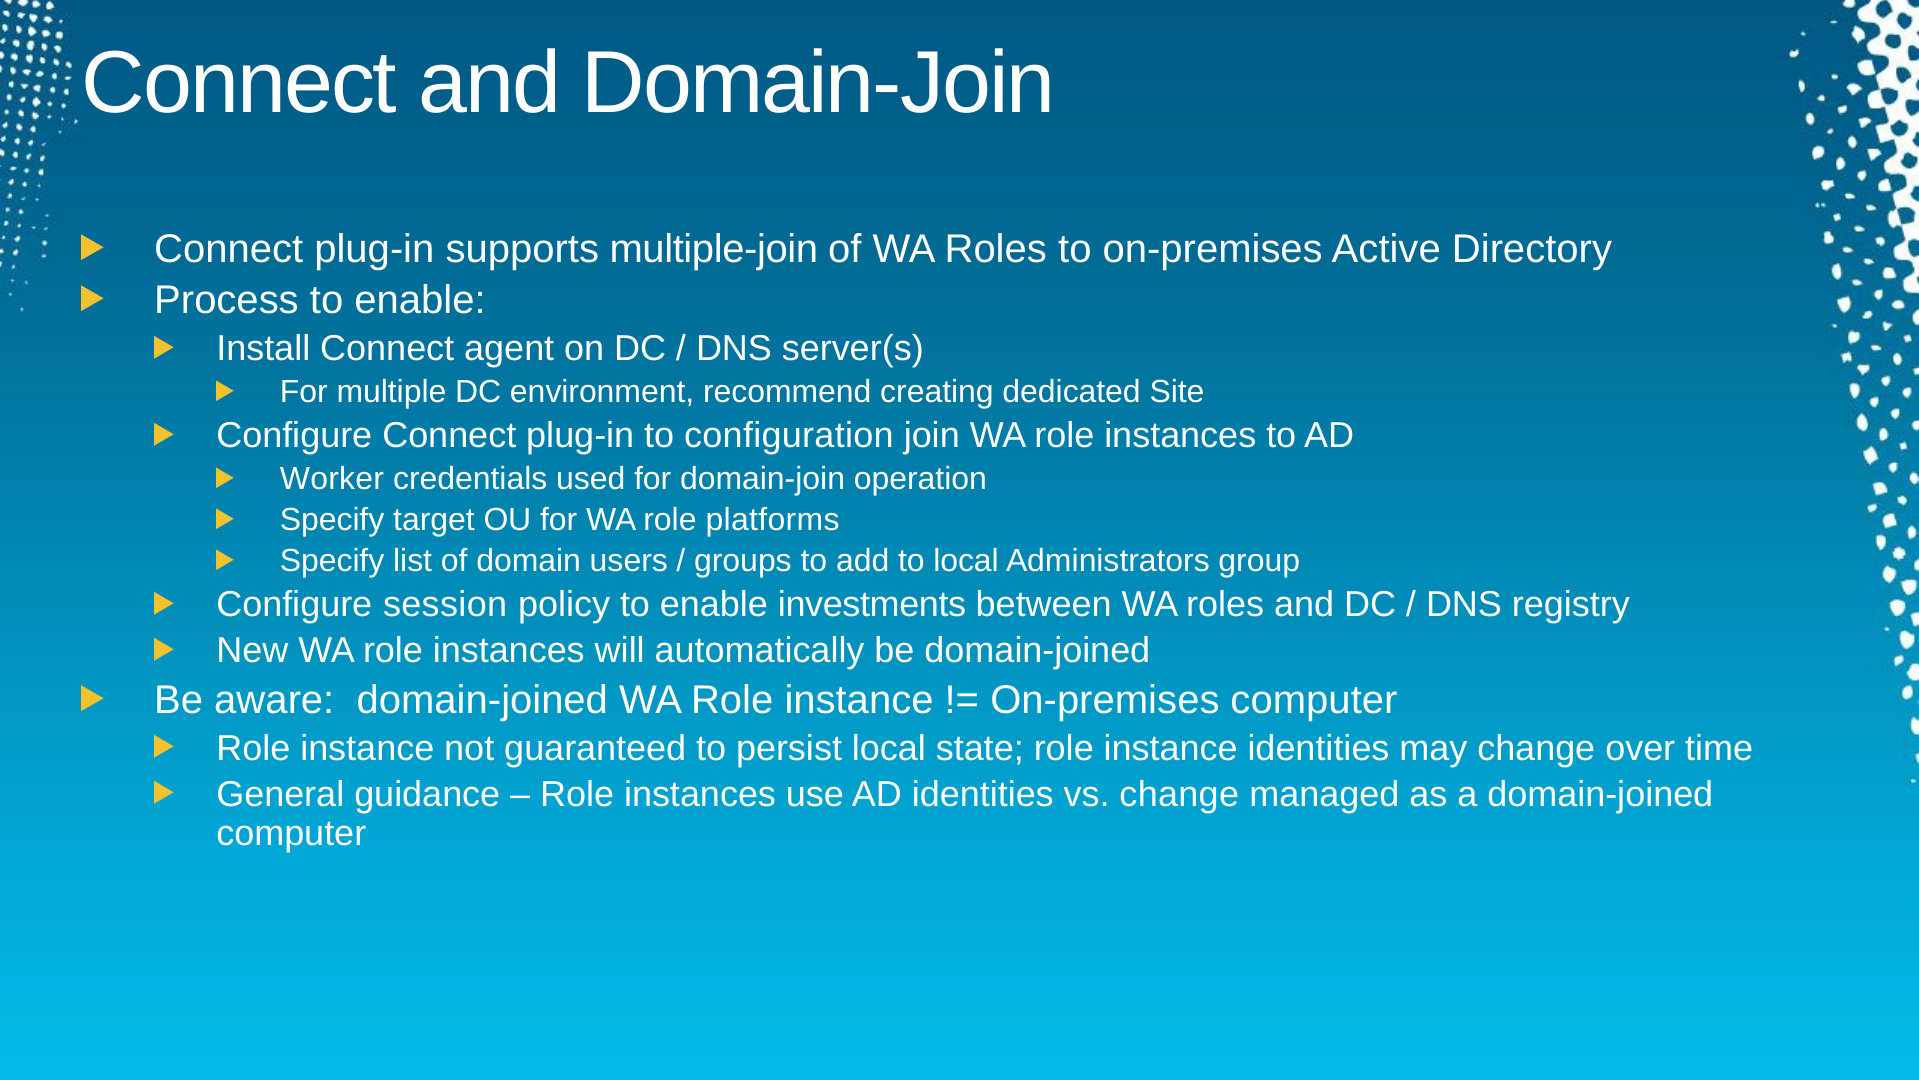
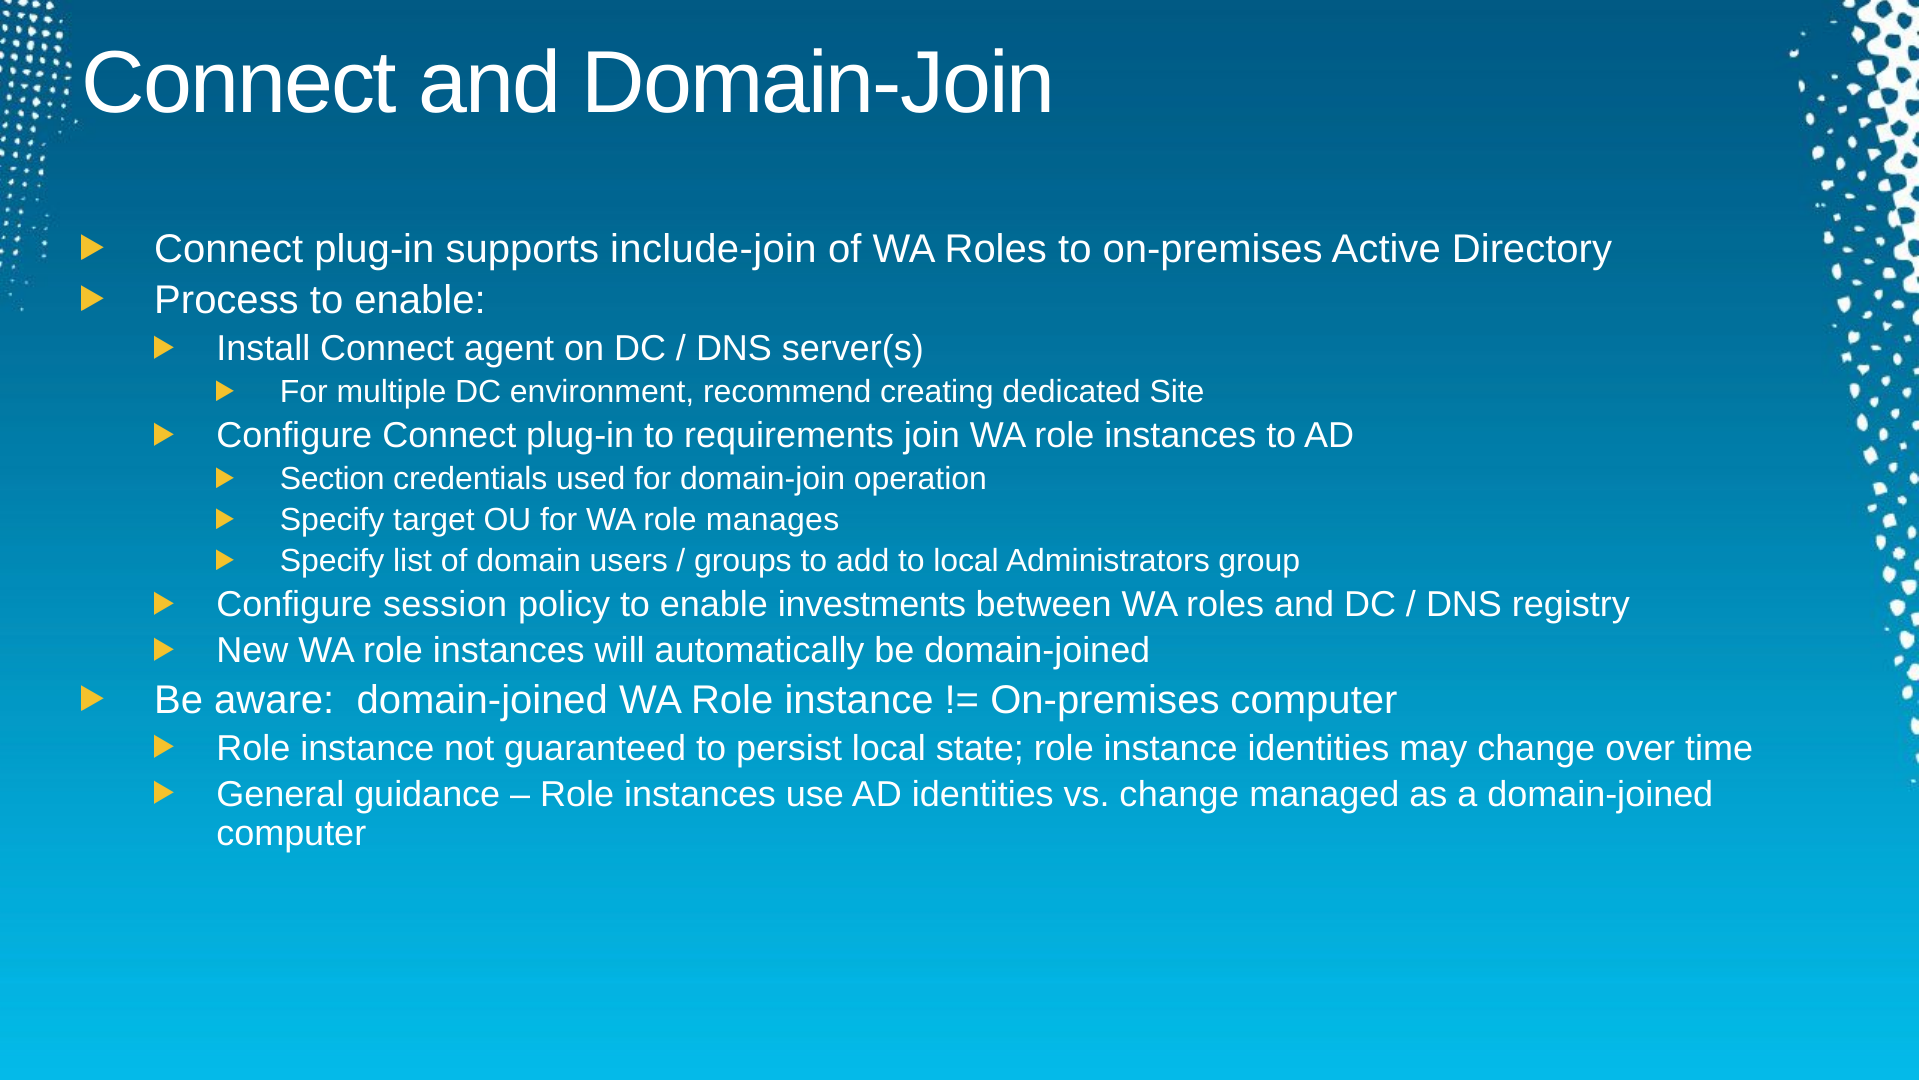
multiple-join: multiple-join -> include-join
configuration: configuration -> requirements
Worker: Worker -> Section
platforms: platforms -> manages
